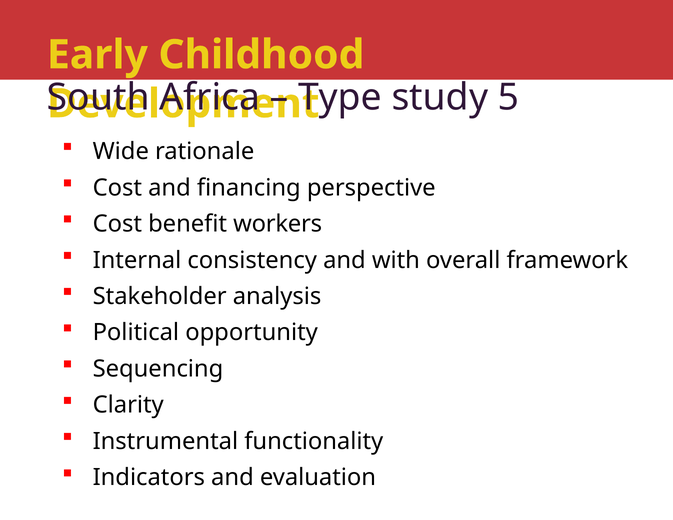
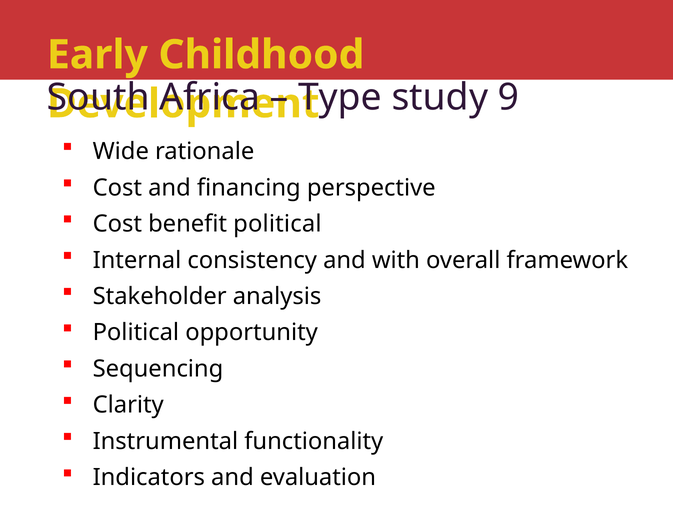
5: 5 -> 9
benefit workers: workers -> political
